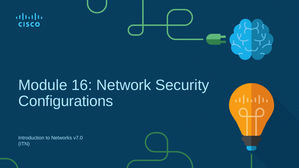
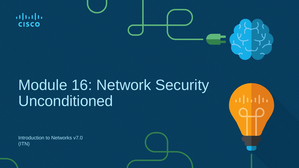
Configurations: Configurations -> Unconditioned
